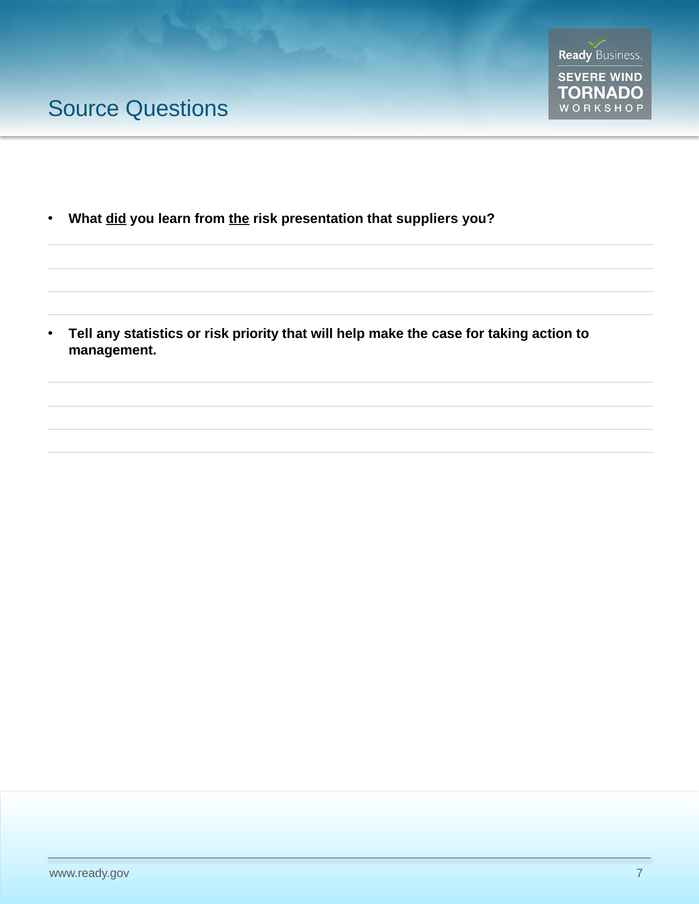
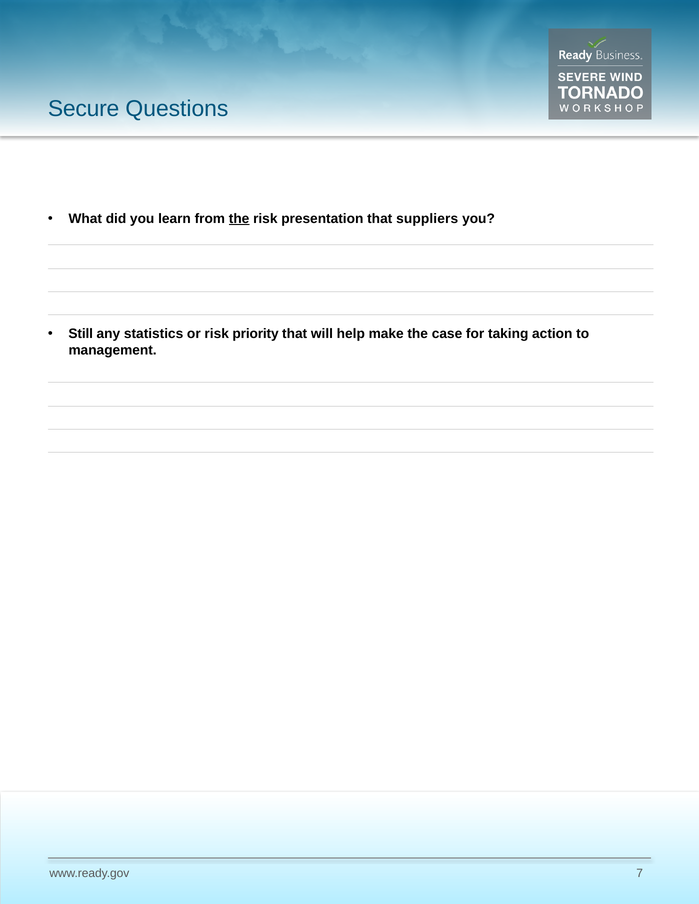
Source: Source -> Secure
did underline: present -> none
Tell: Tell -> Still
